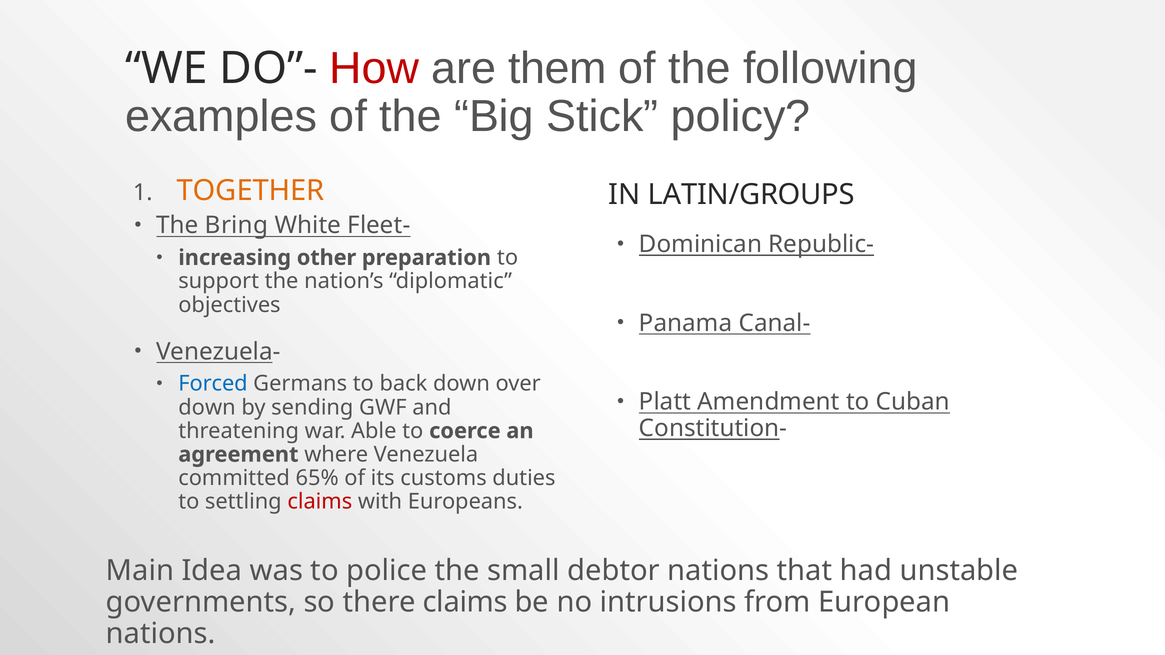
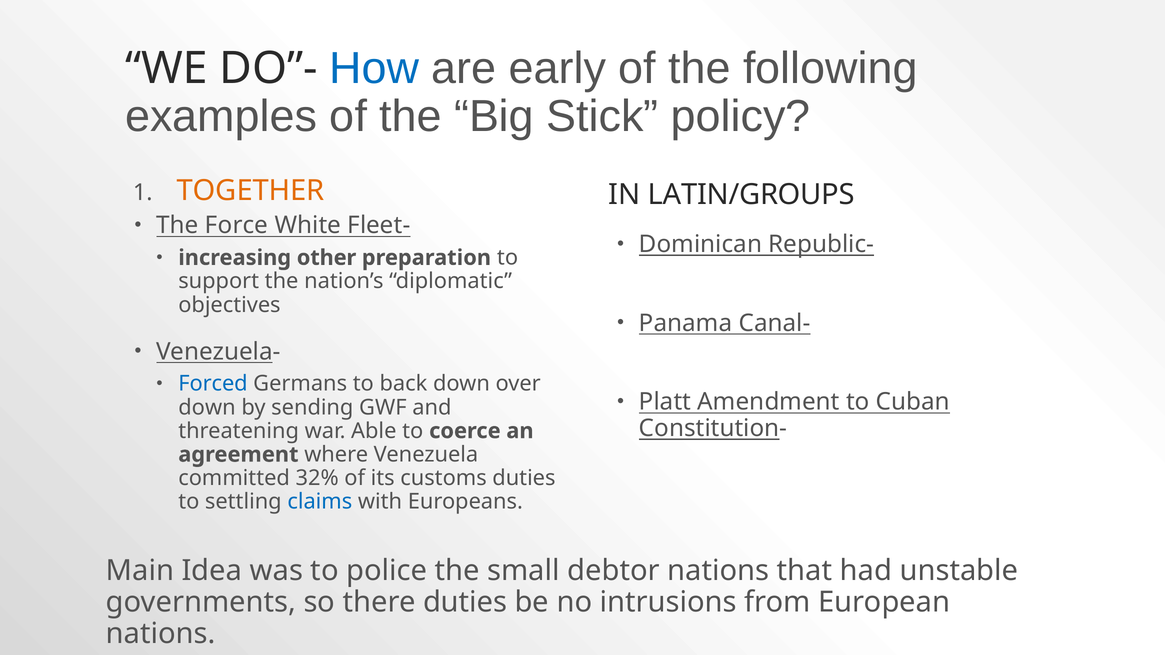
How colour: red -> blue
them: them -> early
Bring: Bring -> Force
65%: 65% -> 32%
claims at (320, 502) colour: red -> blue
there claims: claims -> duties
